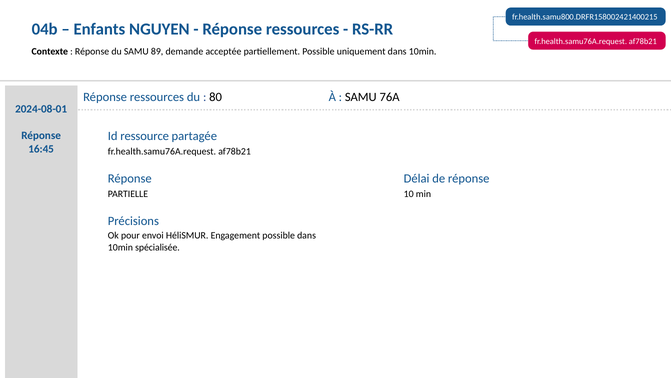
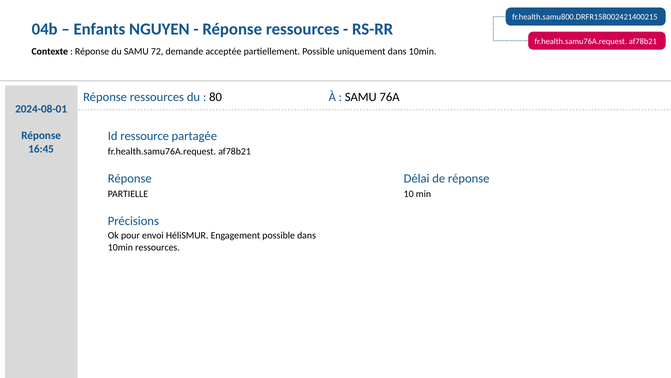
89: 89 -> 72
10min spécialisée: spécialisée -> ressources
